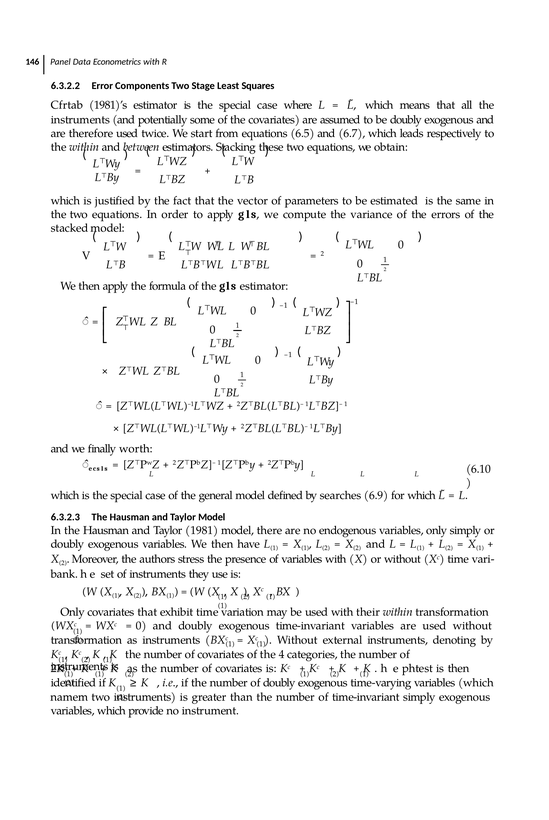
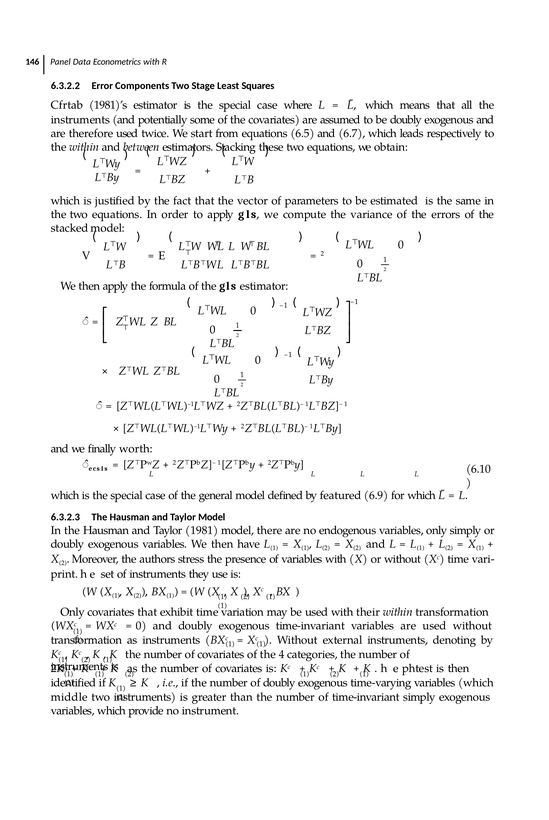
searches: searches -> featured
bank: bank -> print
namem: namem -> middle
